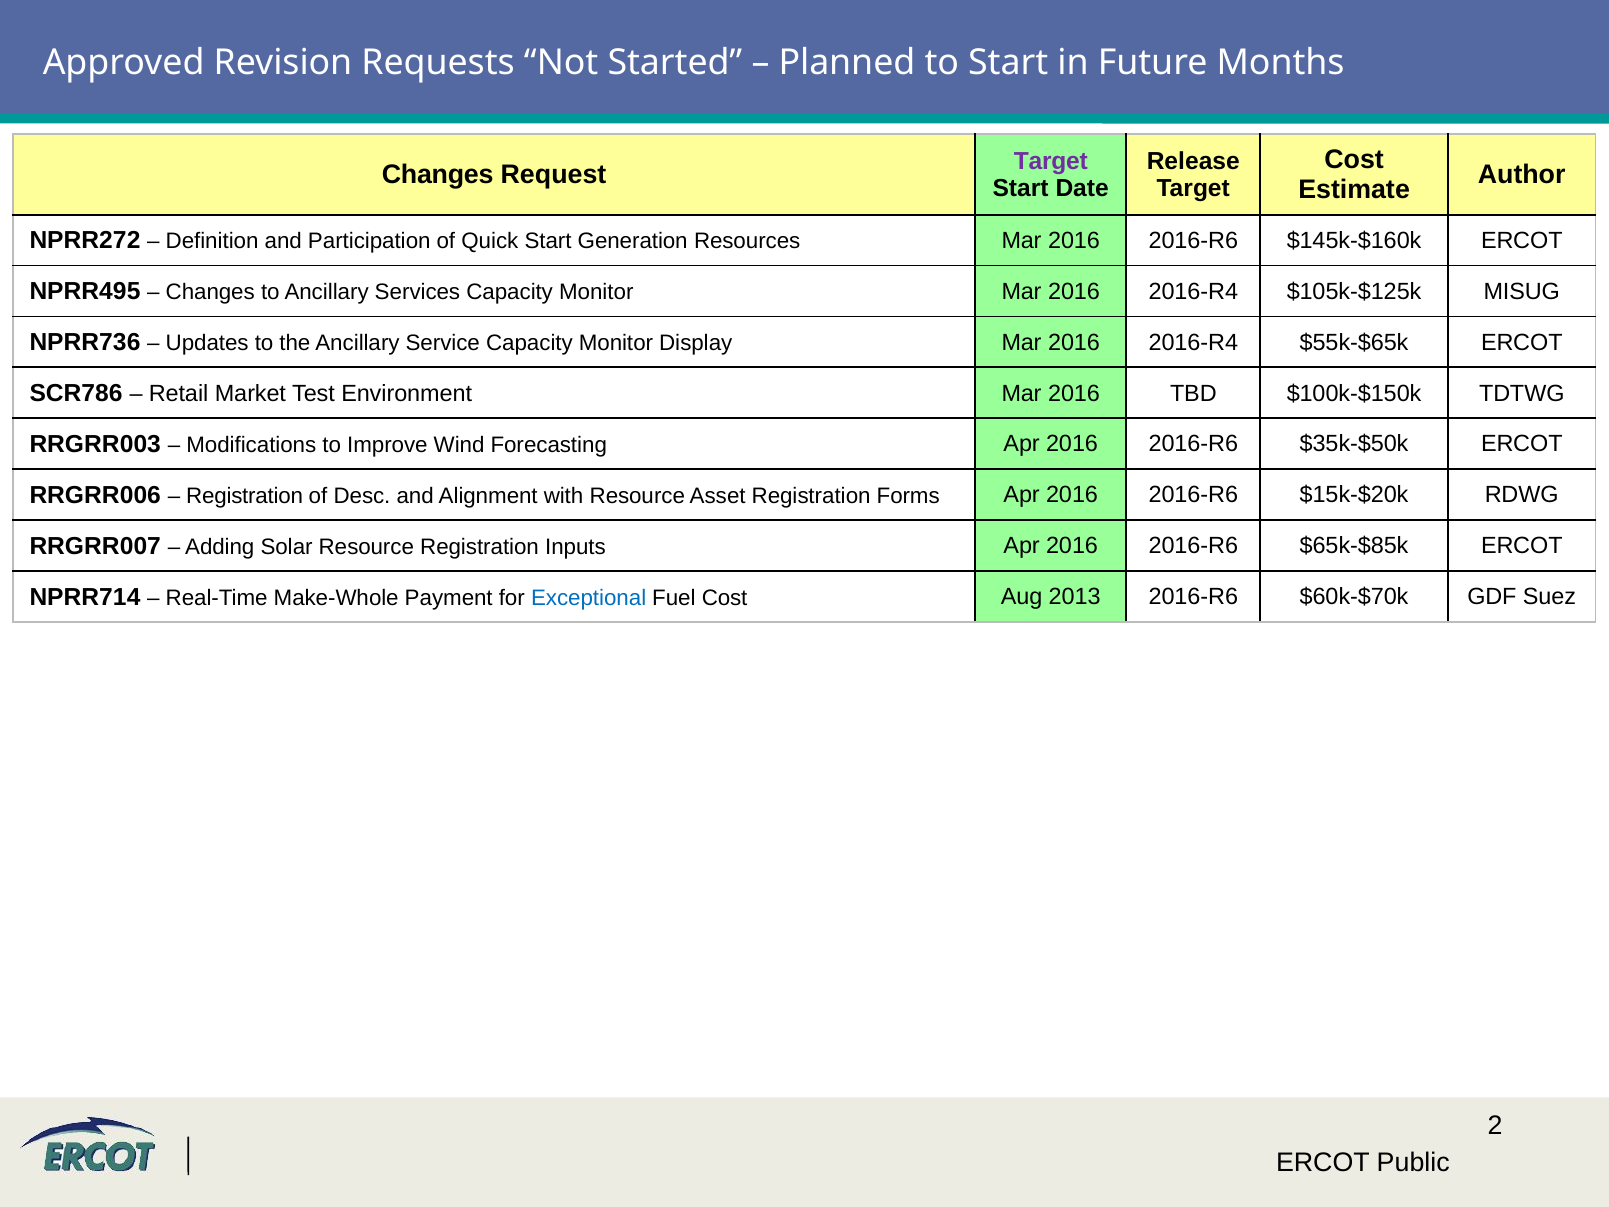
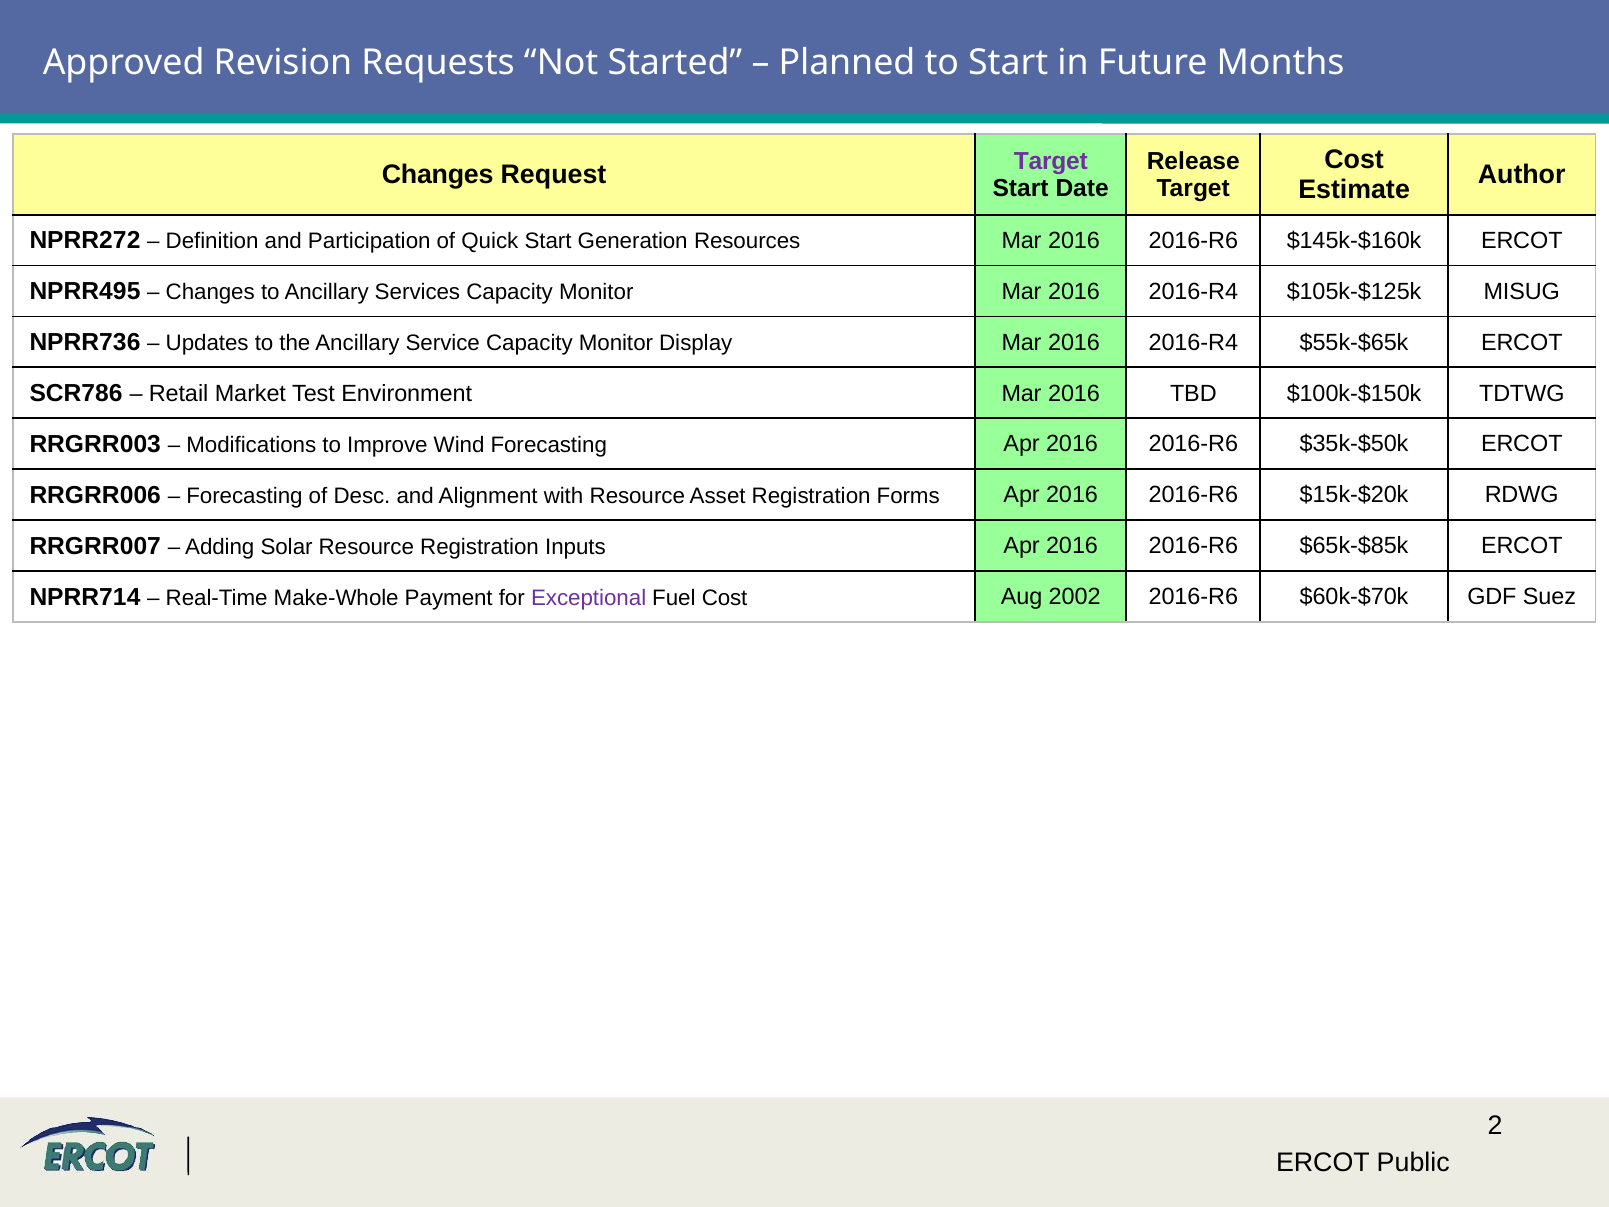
Registration at (245, 496): Registration -> Forecasting
Exceptional colour: blue -> purple
2013: 2013 -> 2002
